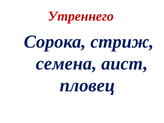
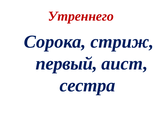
семена: семена -> первый
пловец: пловец -> сестра
